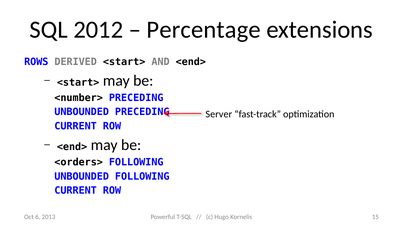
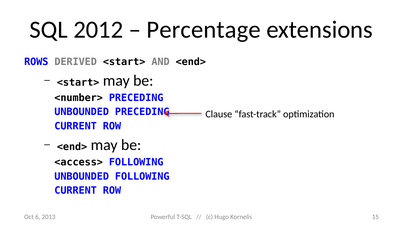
Server: Server -> Clause
<orders>: <orders> -> <access>
